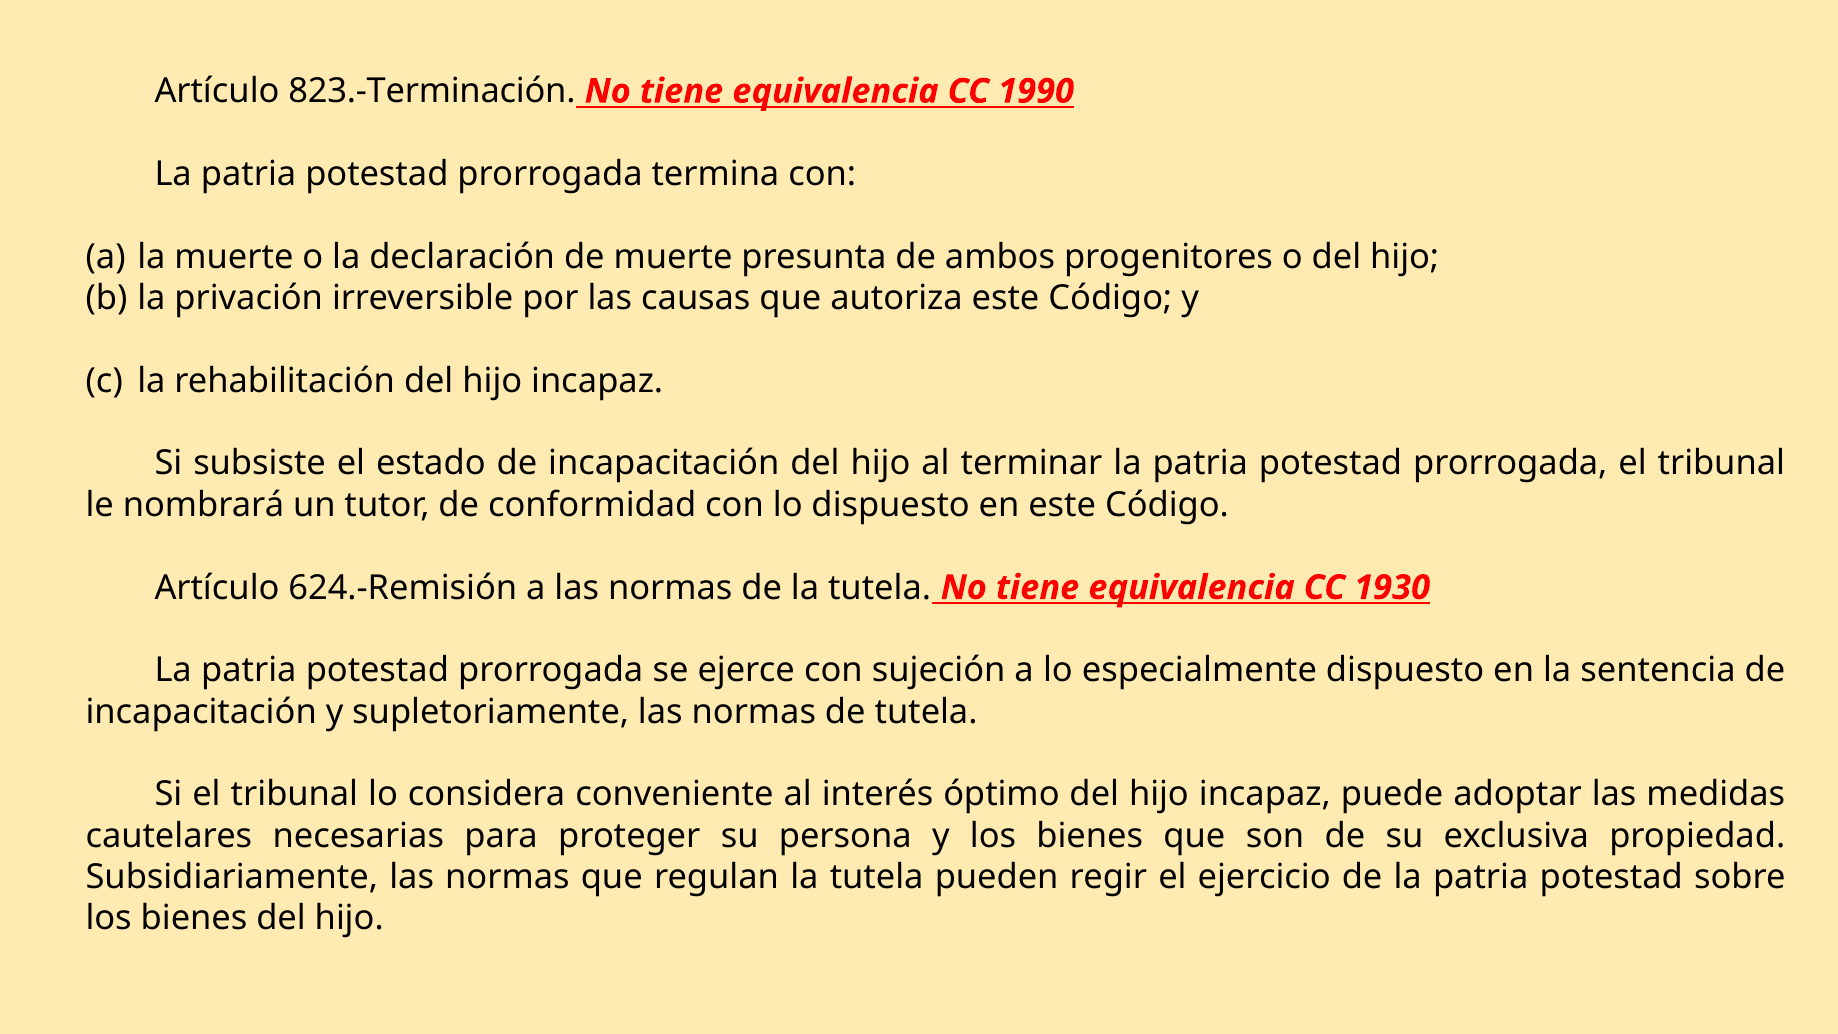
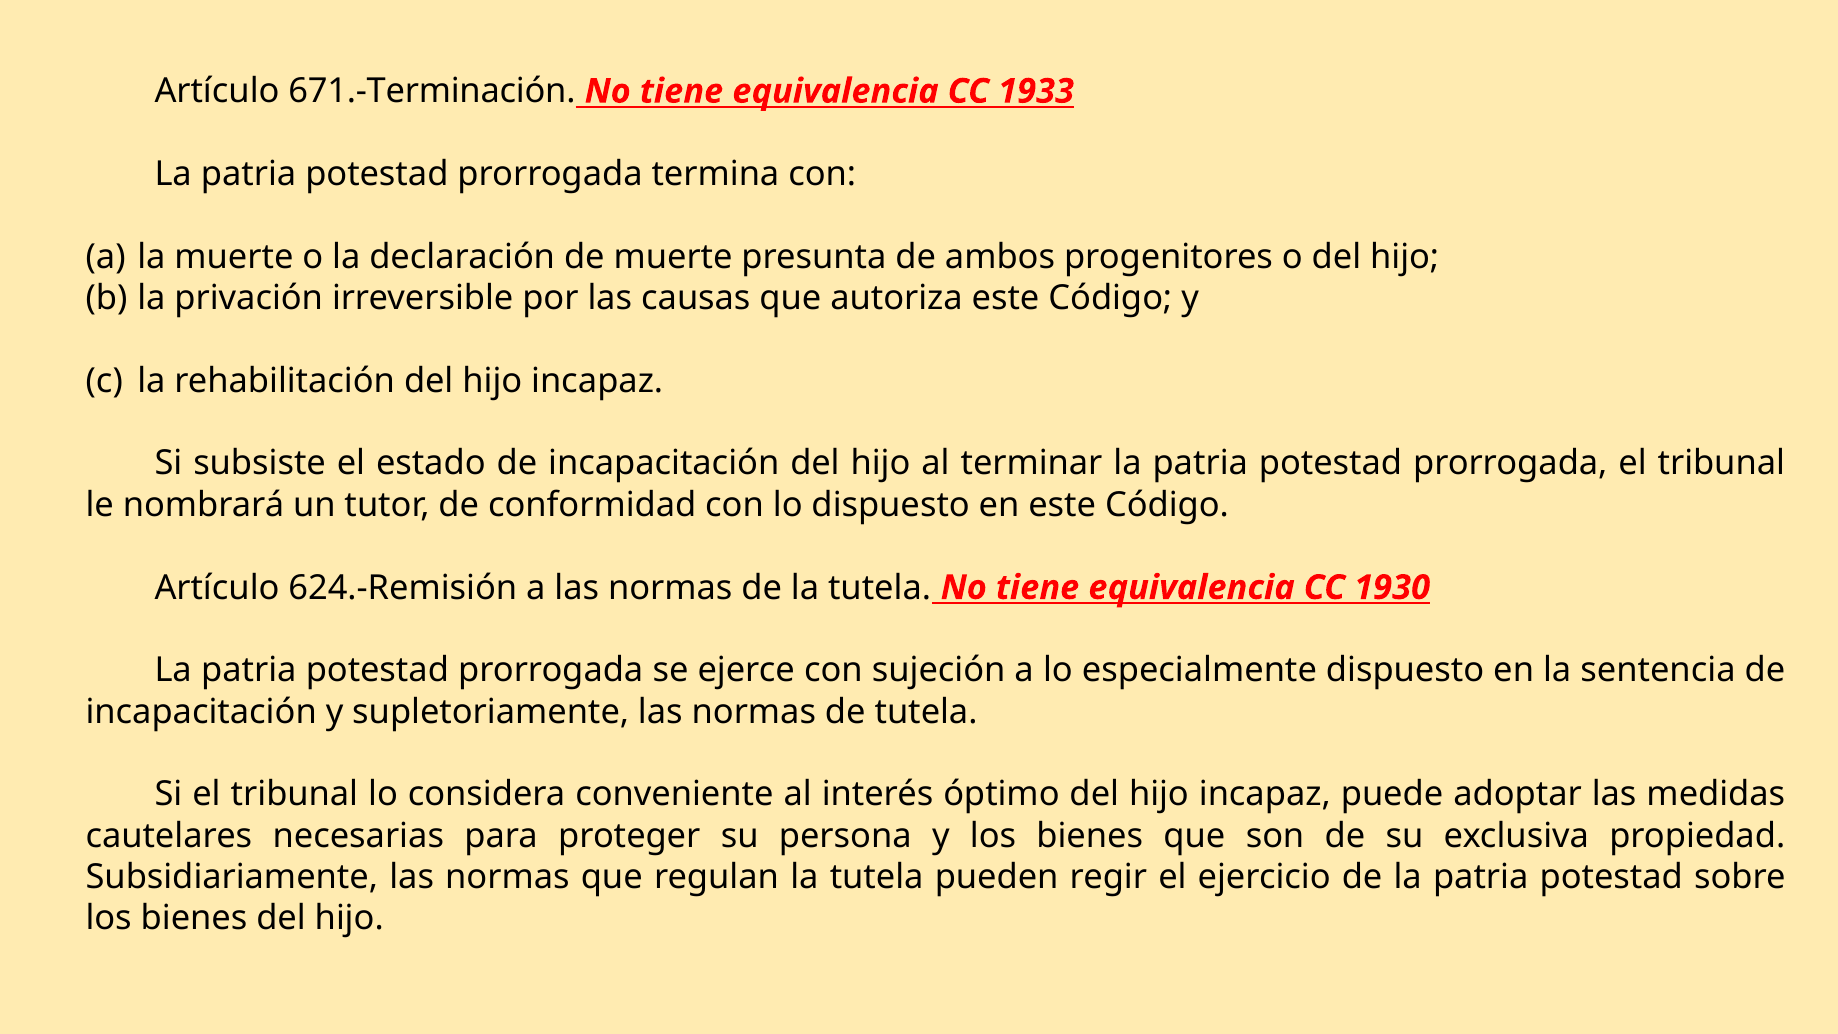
823.-Terminación: 823.-Terminación -> 671.-Terminación
1990: 1990 -> 1933
